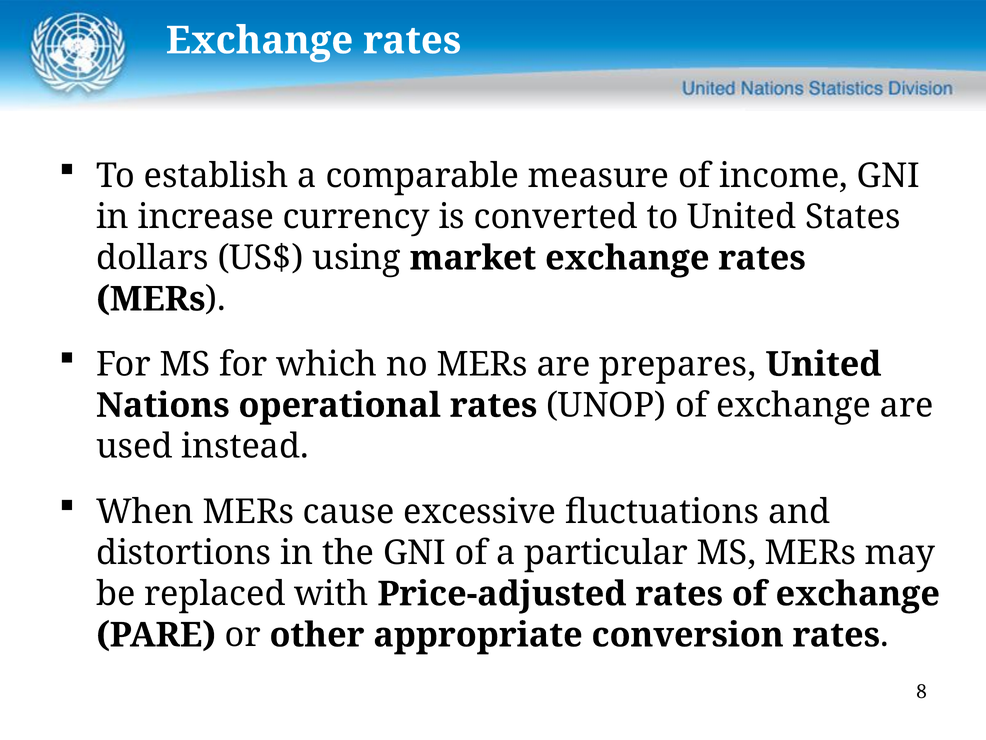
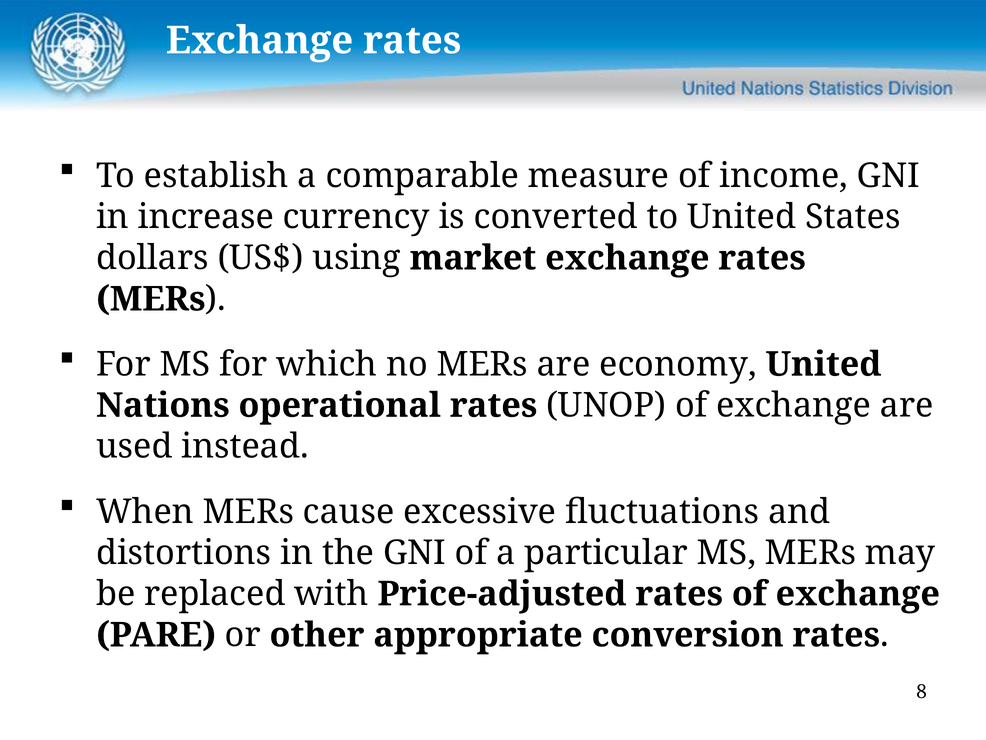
prepares: prepares -> economy
